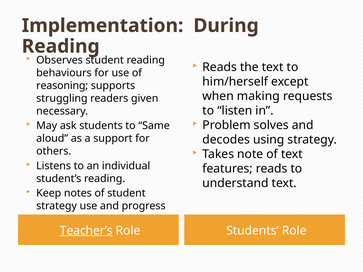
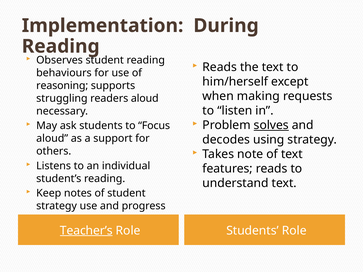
readers given: given -> aloud
solves underline: none -> present
Same: Same -> Focus
